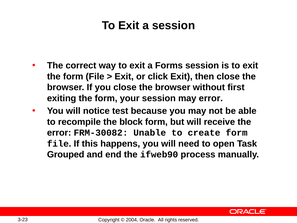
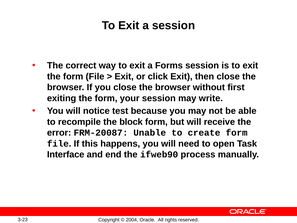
may error: error -> write
FRM-30082: FRM-30082 -> FRM-20087
Grouped: Grouped -> Interface
